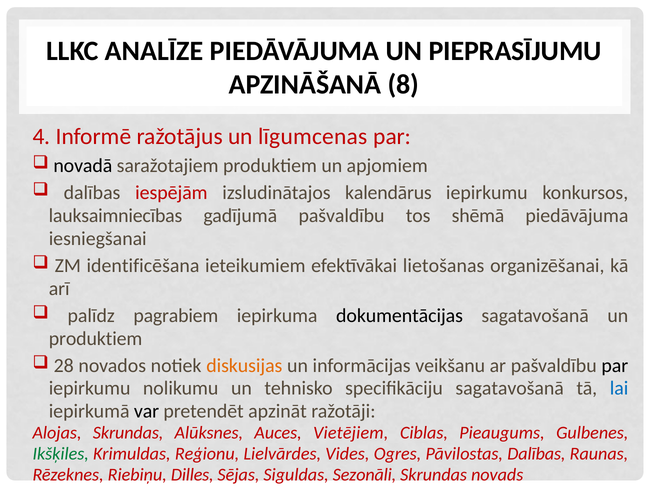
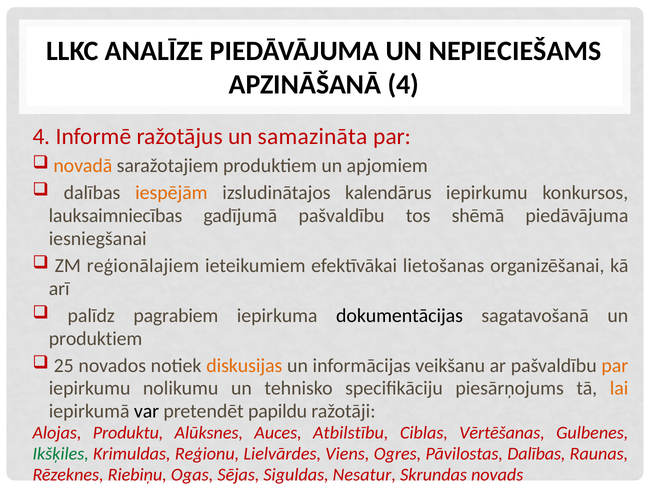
PIEPRASĪJUMU: PIEPRASĪJUMU -> NEPIECIEŠAMS
APZINĀŠANĀ 8: 8 -> 4
līgumcenas: līgumcenas -> samazināta
novadā colour: black -> orange
iespējām colour: red -> orange
identificēšana: identificēšana -> reģionālajiem
28: 28 -> 25
par at (615, 366) colour: black -> orange
specifikāciju sagatavošanā: sagatavošanā -> piesārņojums
lai colour: blue -> orange
apzināt: apzināt -> papildu
Alojas Skrundas: Skrundas -> Produktu
Vietējiem: Vietējiem -> Atbilstību
Pieaugums: Pieaugums -> Vērtēšanas
Vides: Vides -> Viens
Dilles: Dilles -> Ogas
Sezonāli: Sezonāli -> Nesatur
